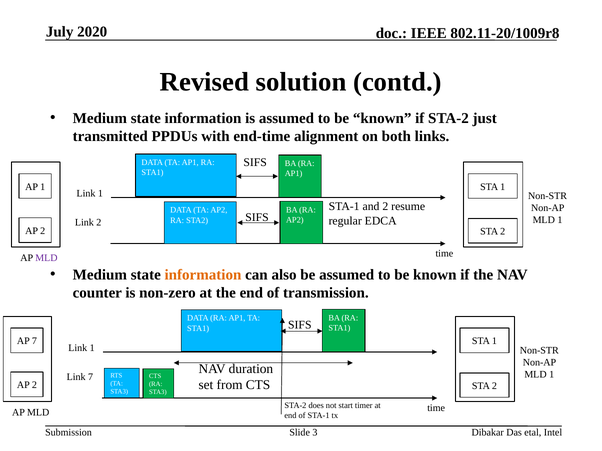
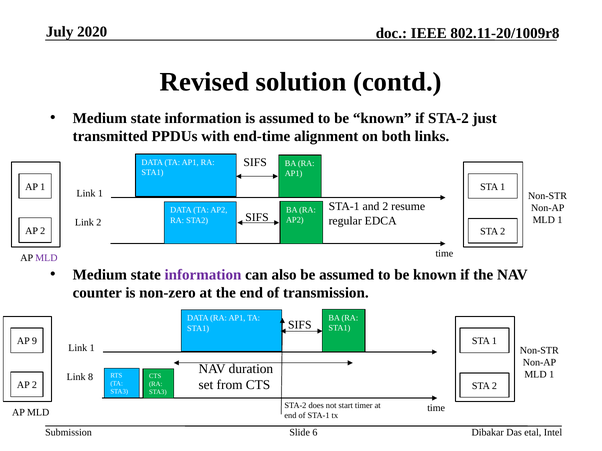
information at (203, 275) colour: orange -> purple
AP 7: 7 -> 9
Link 7: 7 -> 8
3: 3 -> 6
